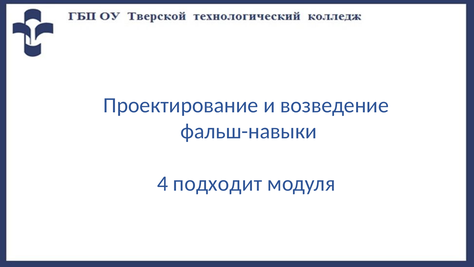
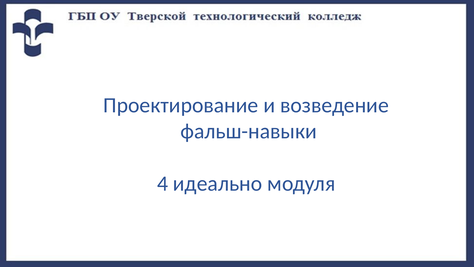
подходит: подходит -> идеально
